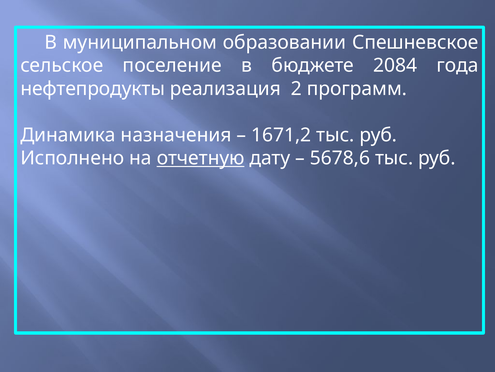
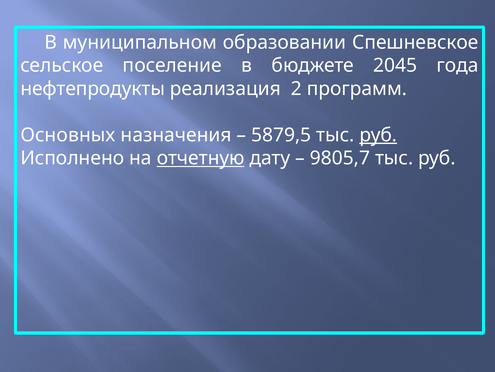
2084: 2084 -> 2045
Динамика: Динамика -> Основных
1671,2: 1671,2 -> 5879,5
руб at (378, 135) underline: none -> present
5678,6: 5678,6 -> 9805,7
